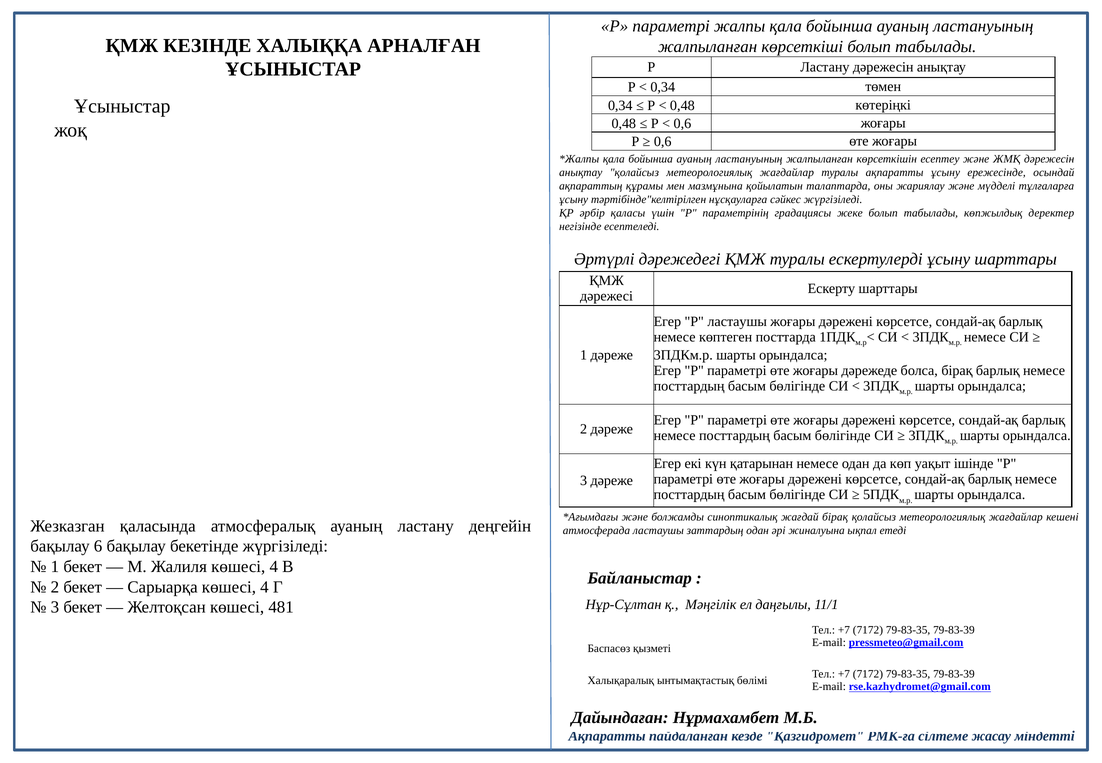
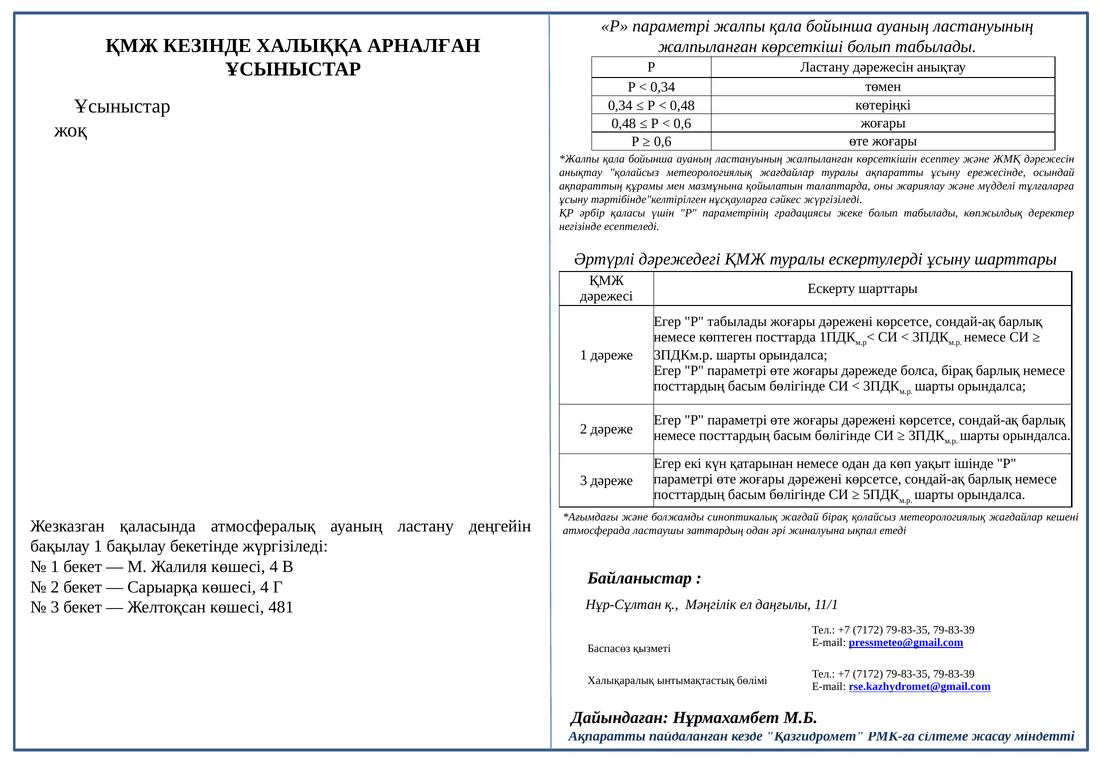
Р ластаушы: ластаушы -> табылады
бақылау 6: 6 -> 1
